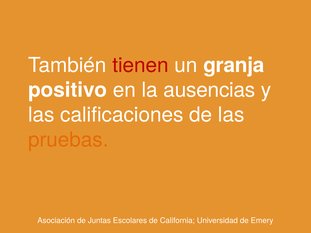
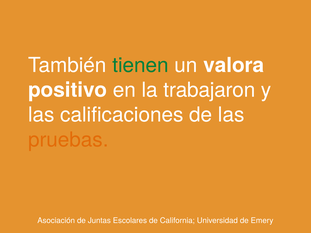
tienen colour: red -> green
granja: granja -> valora
ausencias: ausencias -> trabajaron
